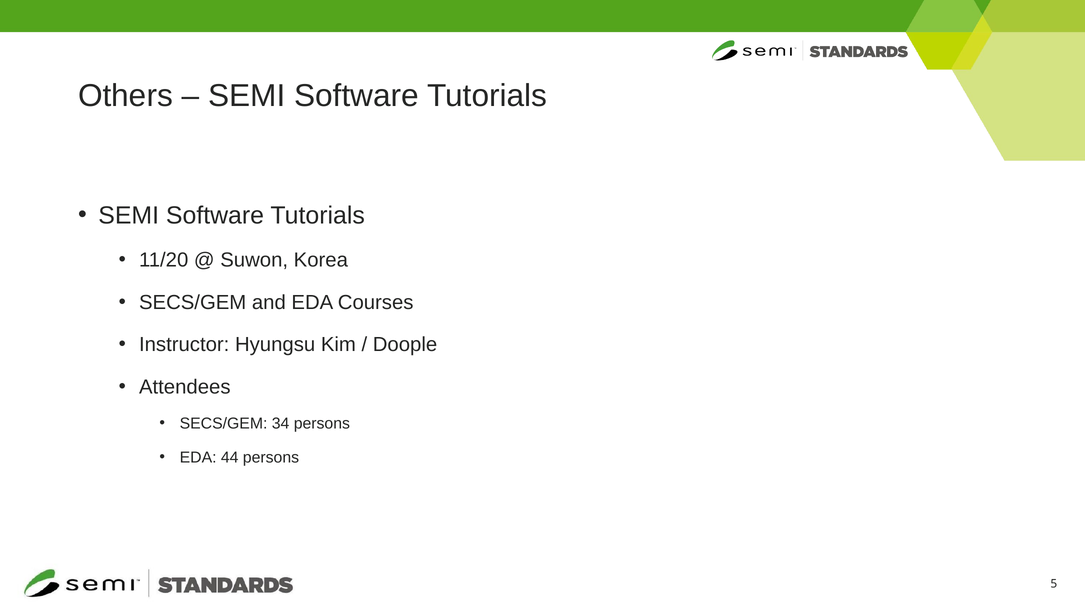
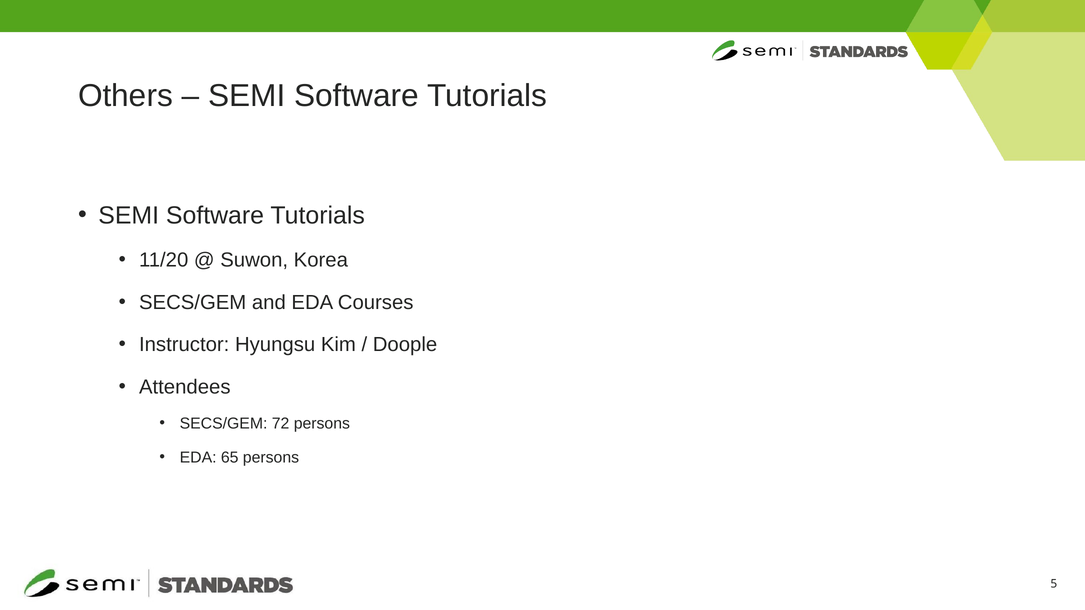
34: 34 -> 72
44: 44 -> 65
